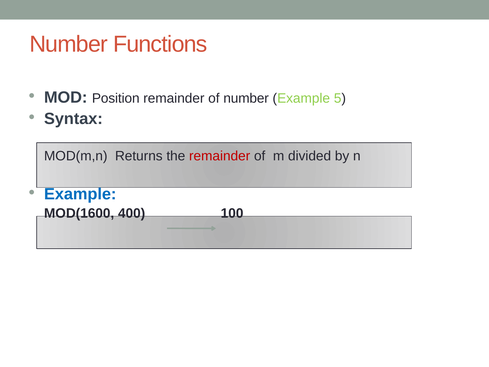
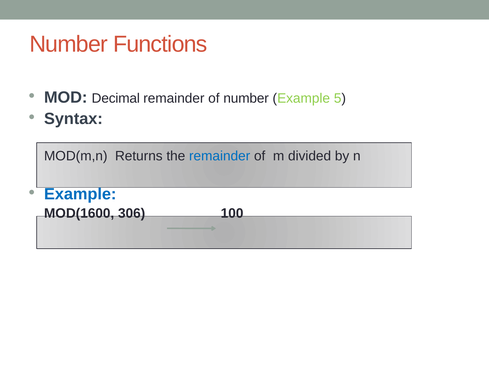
Position: Position -> Decimal
remainder at (220, 156) colour: red -> blue
400: 400 -> 306
